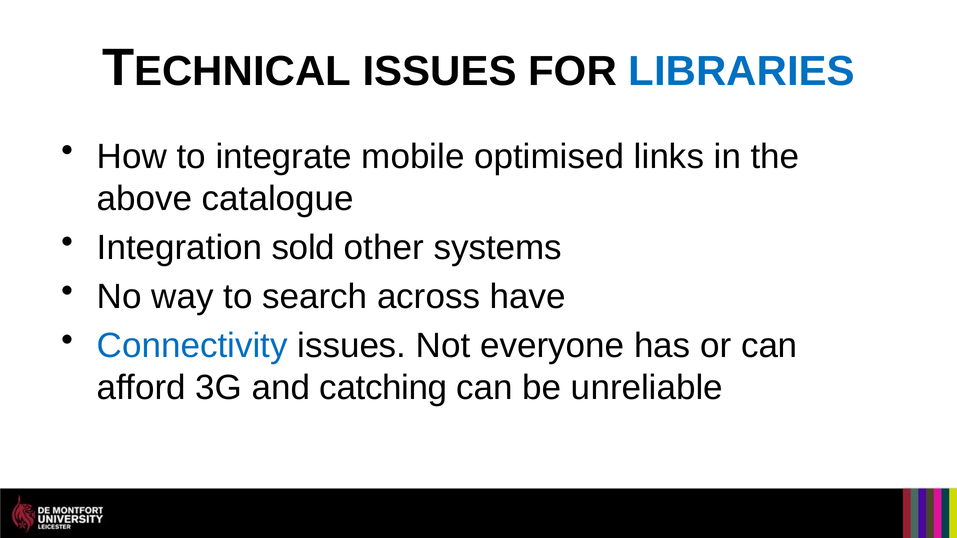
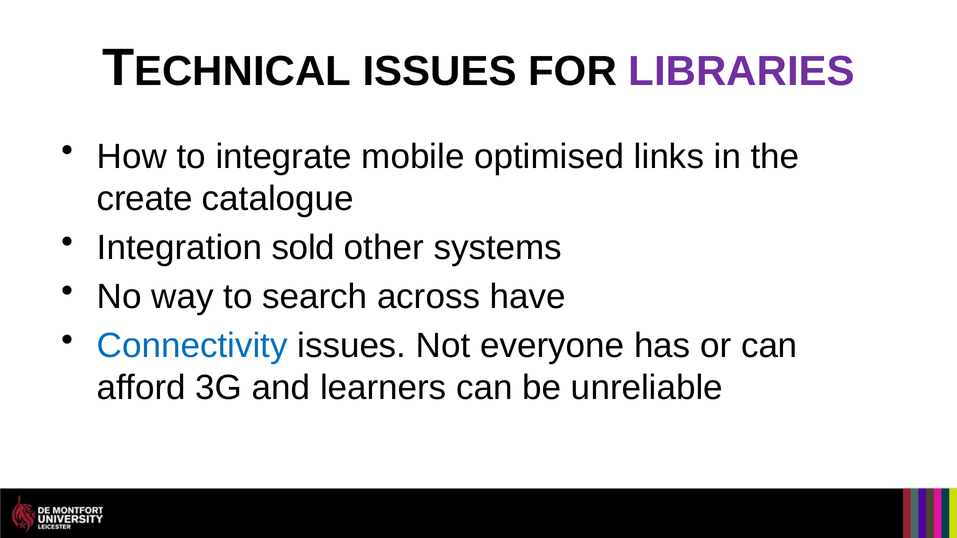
LIBRARIES colour: blue -> purple
above: above -> create
catching: catching -> learners
